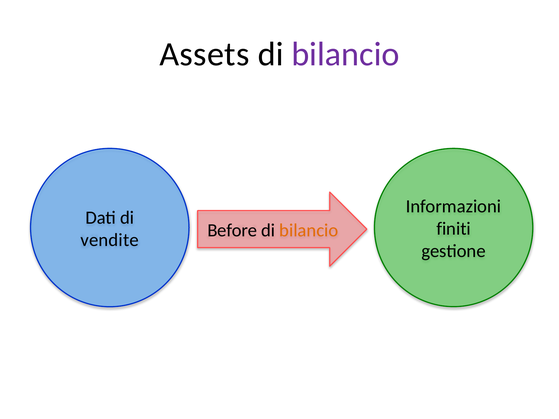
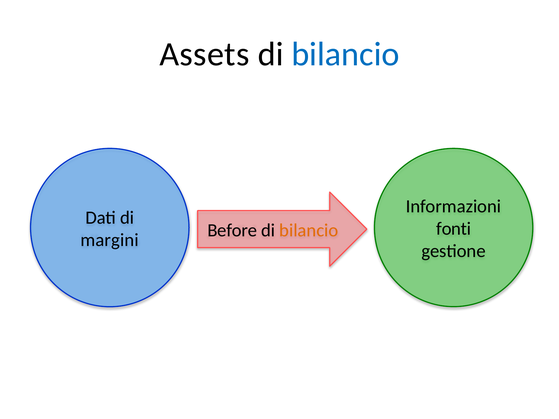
bilancio at (345, 54) colour: purple -> blue
finiti: finiti -> fonti
vendite: vendite -> margini
